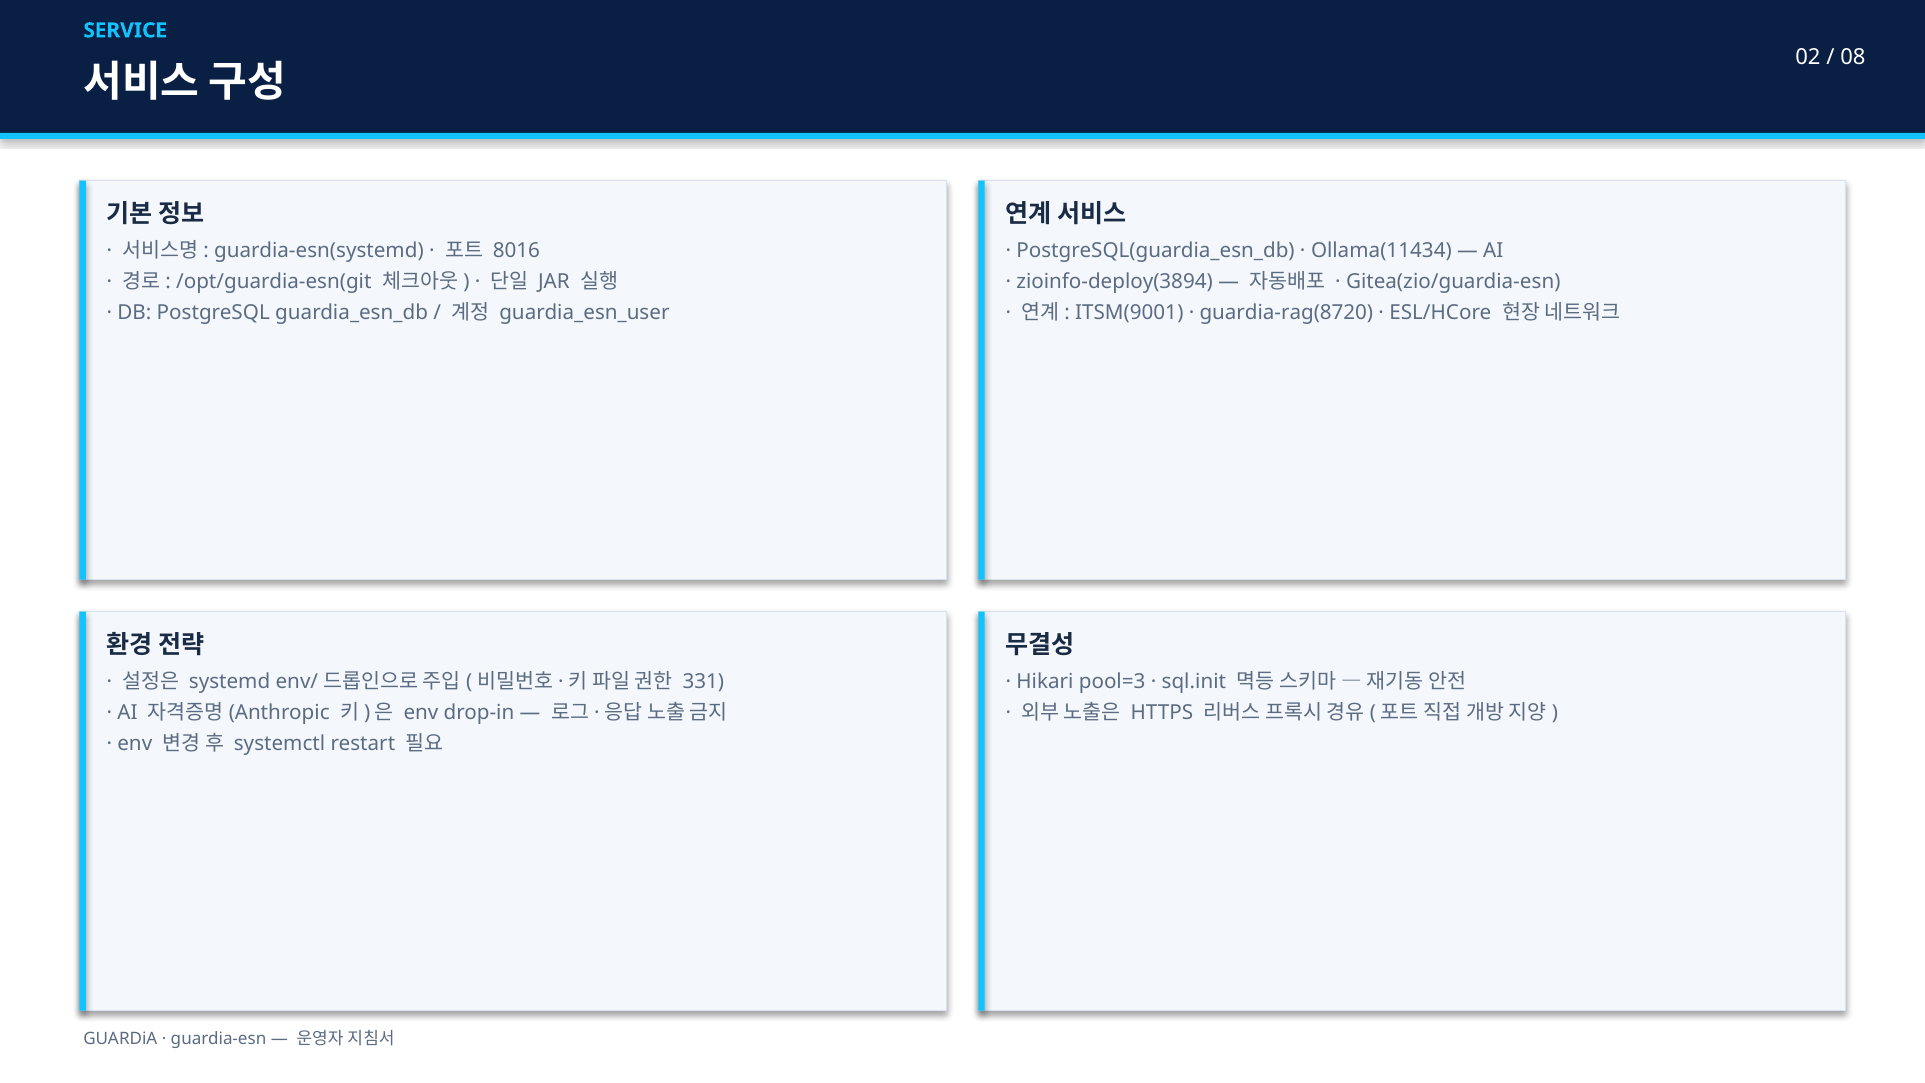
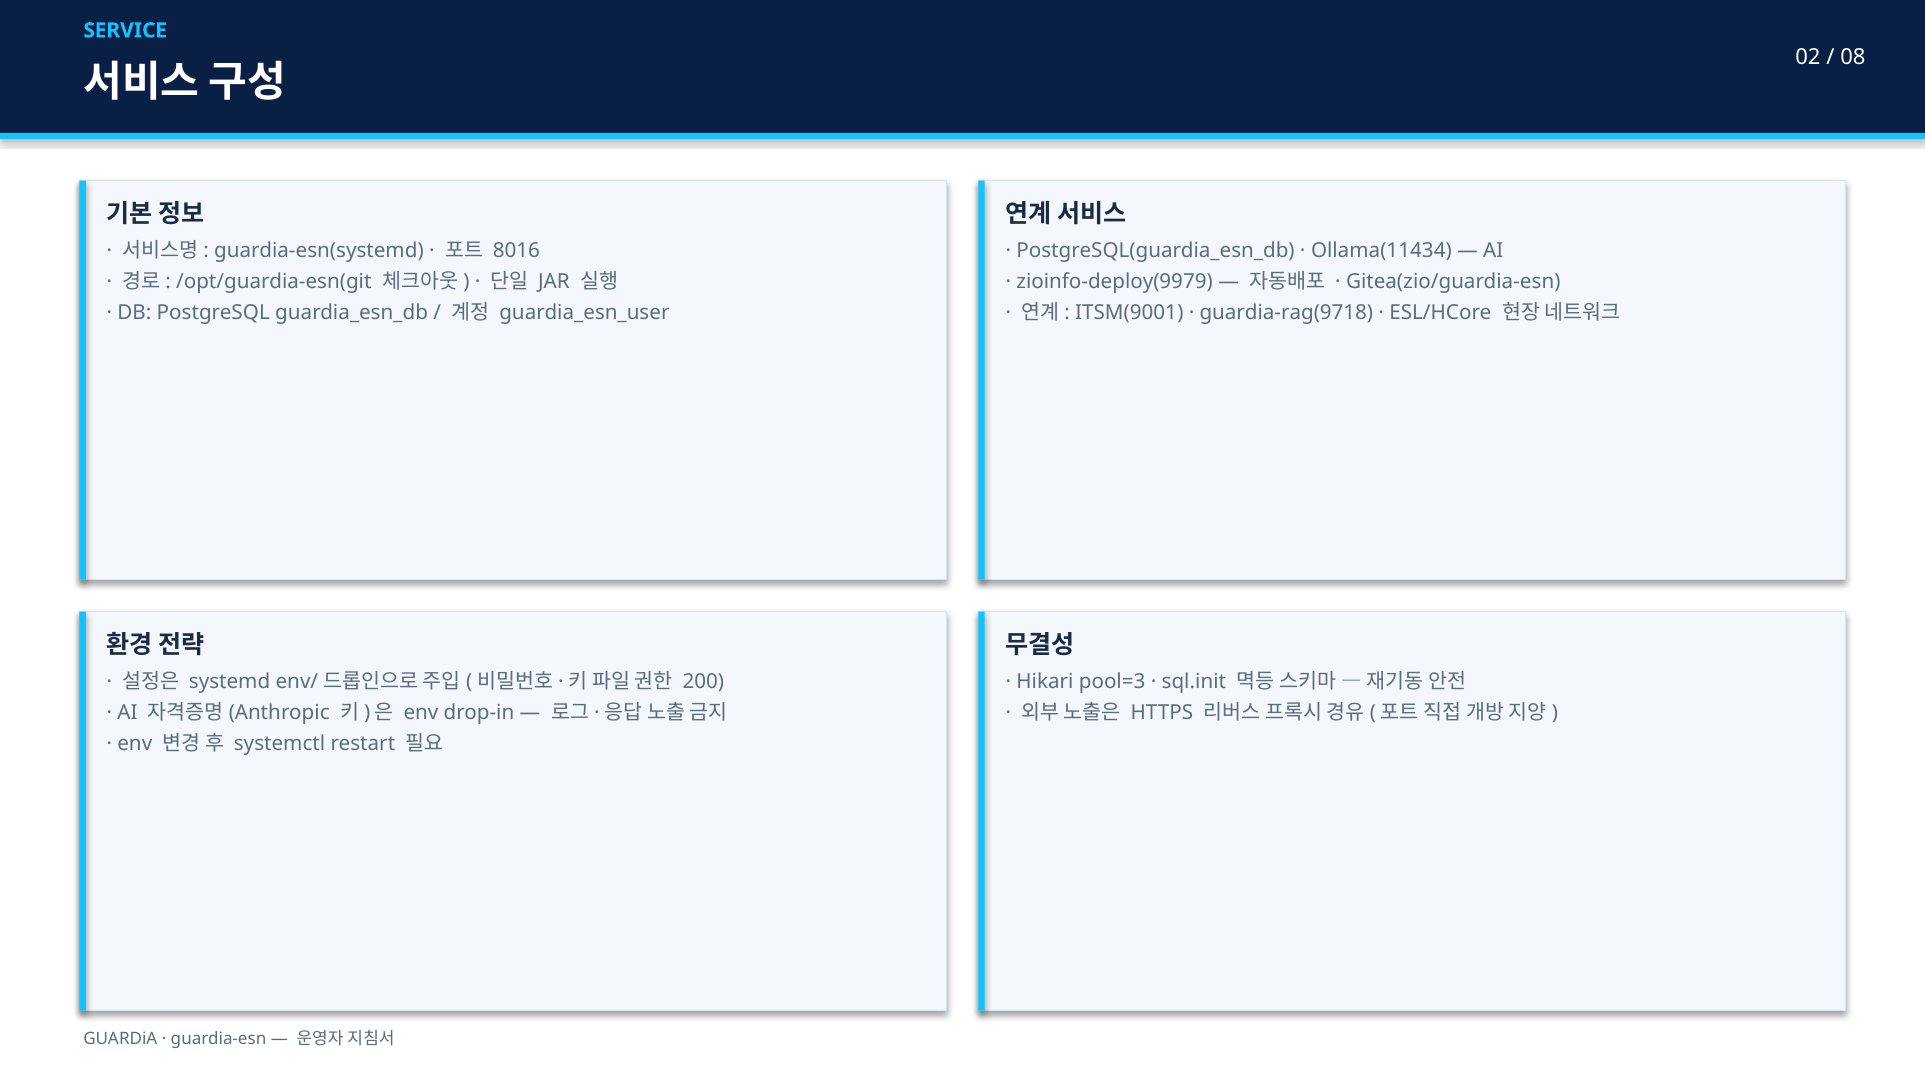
zioinfo-deploy(3894: zioinfo-deploy(3894 -> zioinfo-deploy(9979
guardia-rag(8720: guardia-rag(8720 -> guardia-rag(9718
331: 331 -> 200
